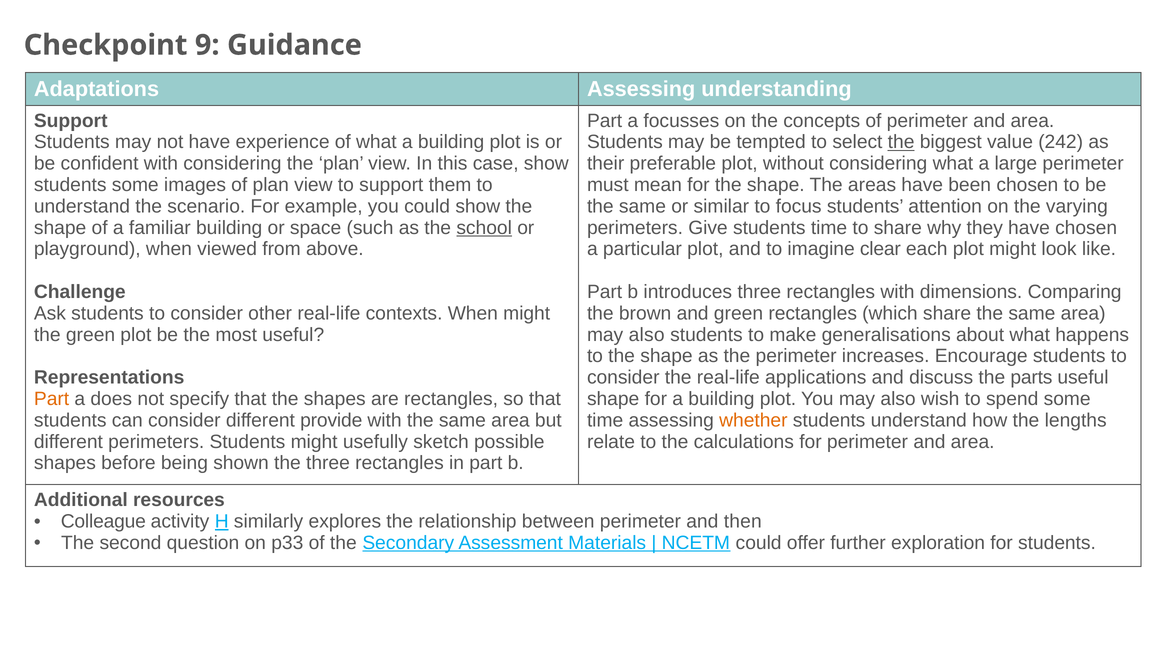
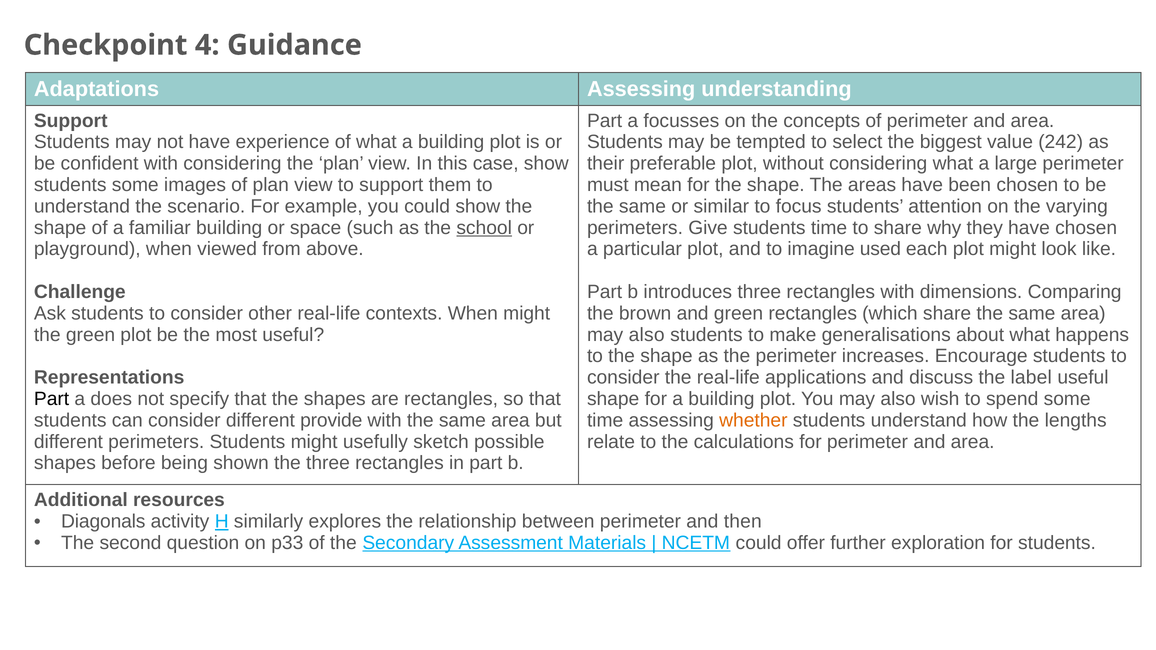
9: 9 -> 4
the at (901, 142) underline: present -> none
clear: clear -> used
parts: parts -> label
Part at (52, 399) colour: orange -> black
Colleague: Colleague -> Diagonals
